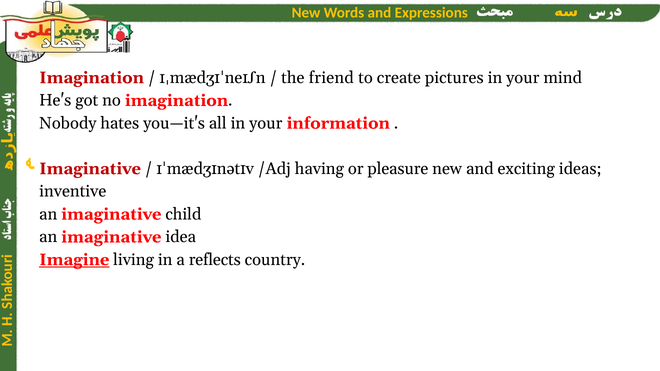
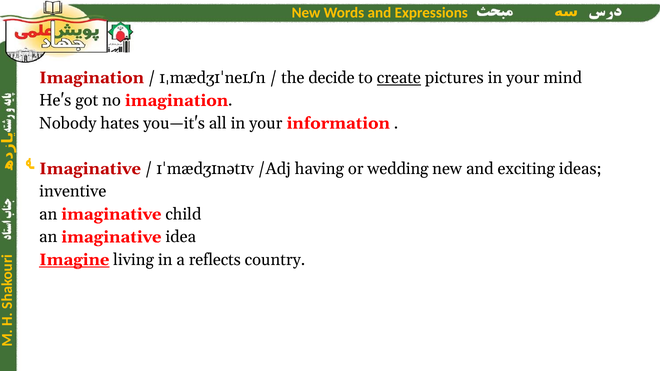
friend: friend -> decide
create underline: none -> present
pleasure: pleasure -> wedding
